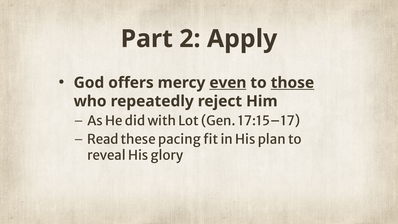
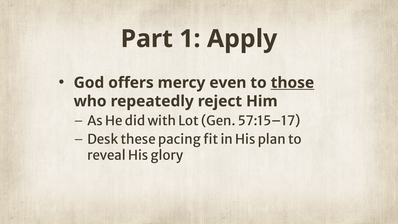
2: 2 -> 1
even underline: present -> none
17:15–17: 17:15–17 -> 57:15–17
Read: Read -> Desk
